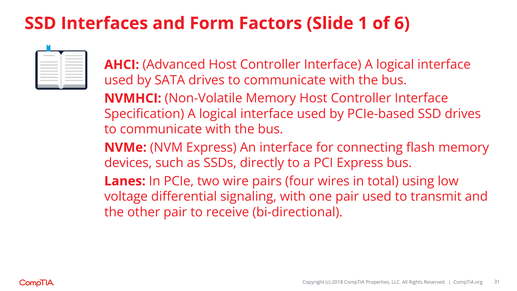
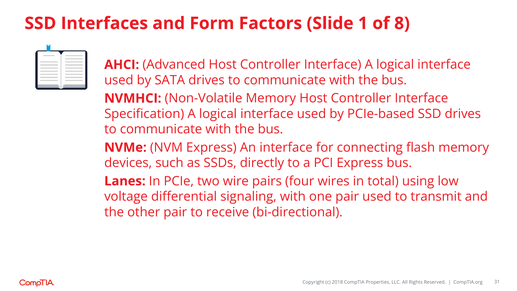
6: 6 -> 8
